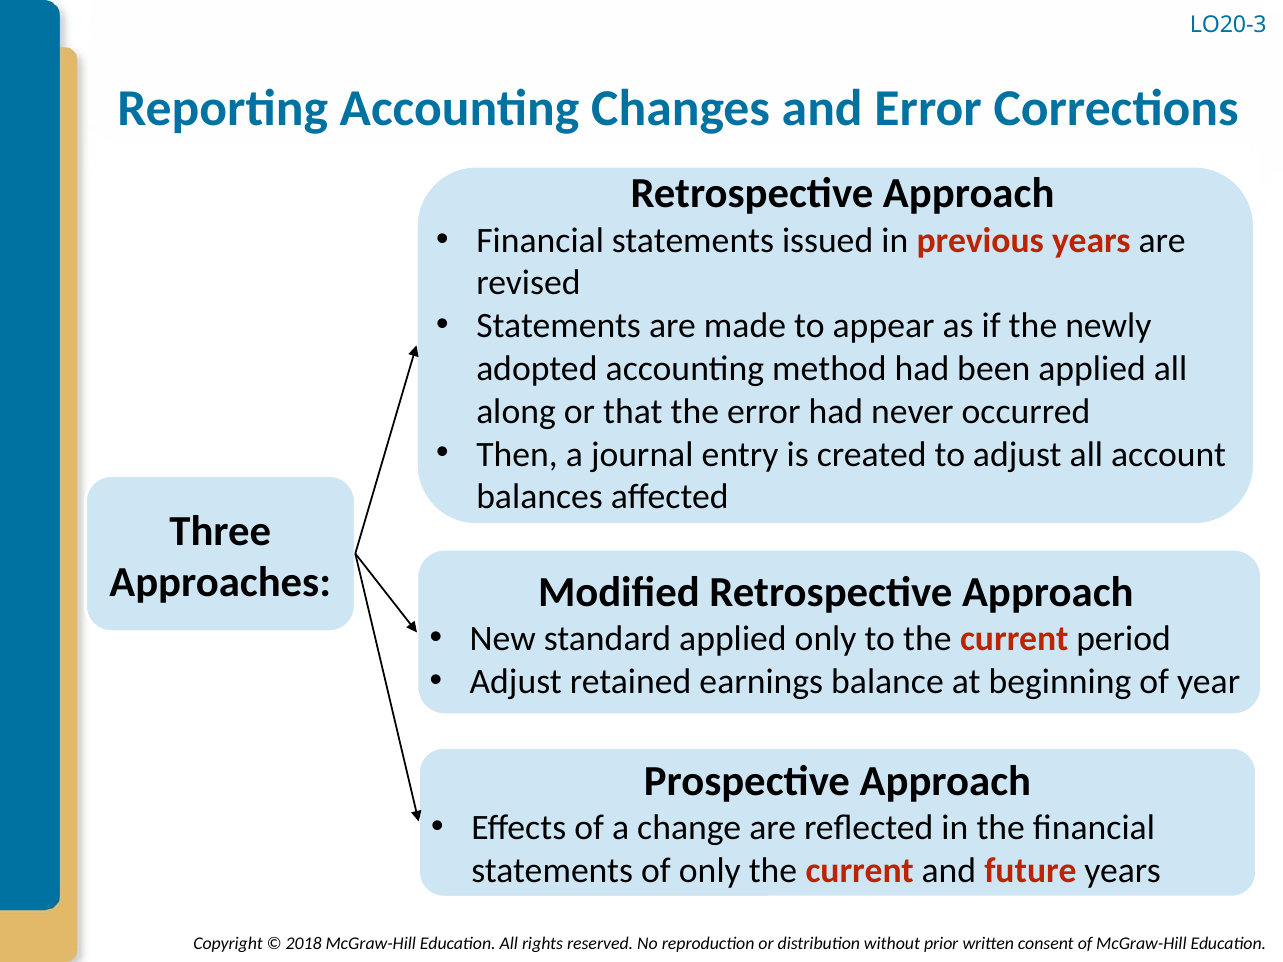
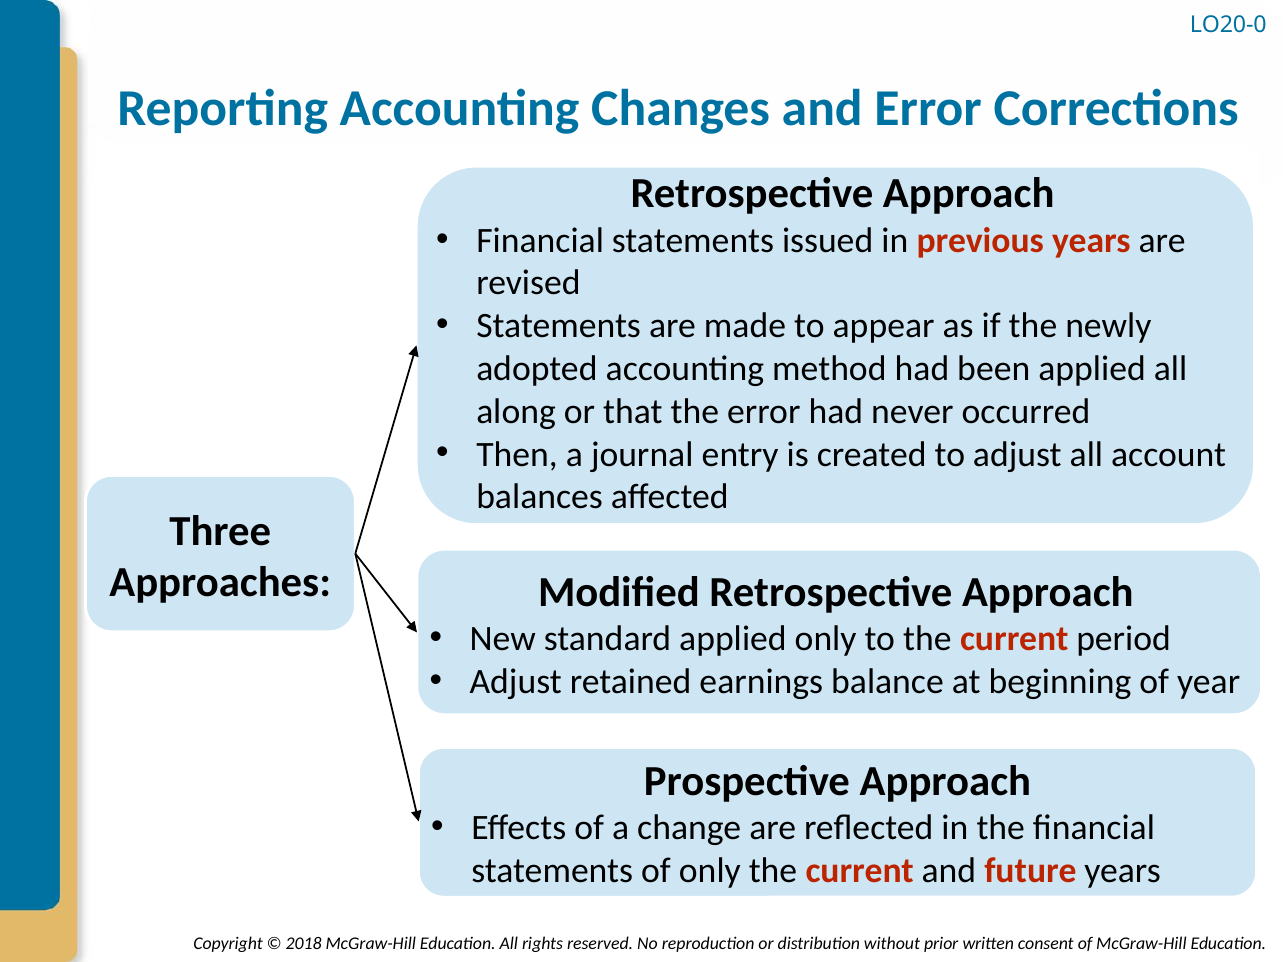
LO20-3: LO20-3 -> LO20-0
